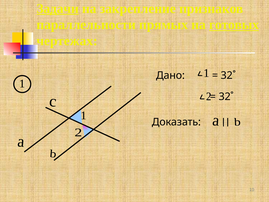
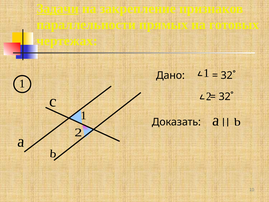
готовых underline: present -> none
